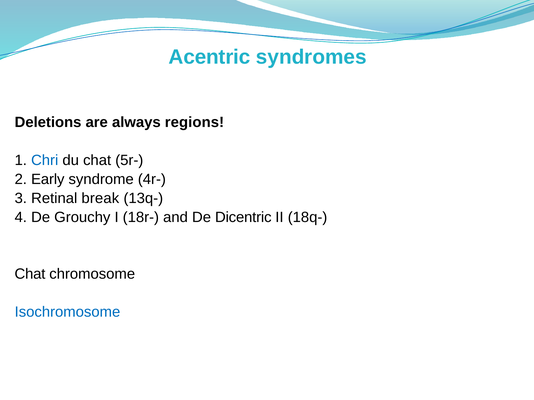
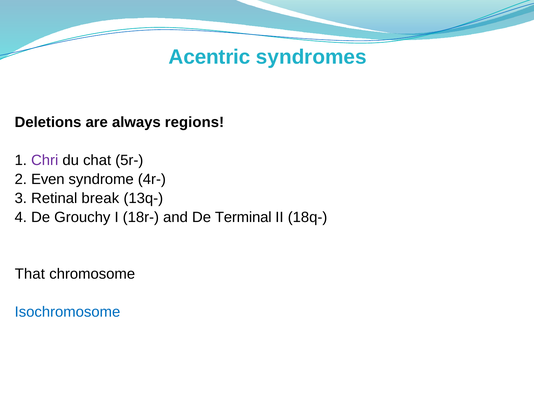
Chri colour: blue -> purple
Early: Early -> Even
Dicentric: Dicentric -> Terminal
Chat at (30, 274): Chat -> That
